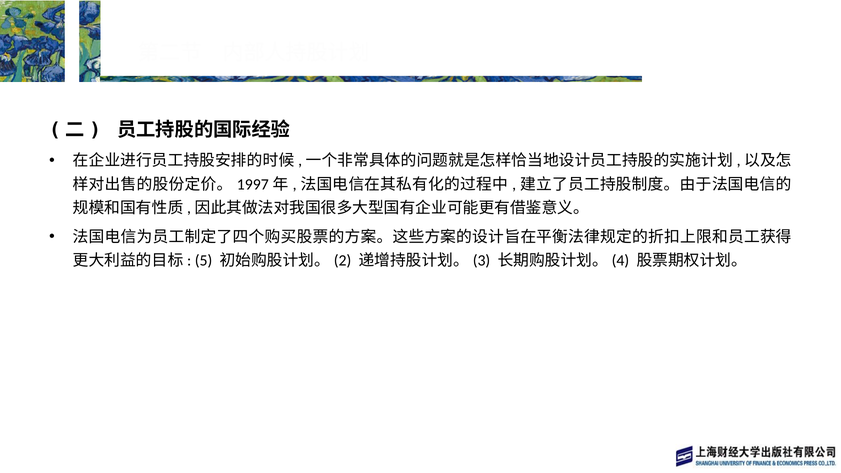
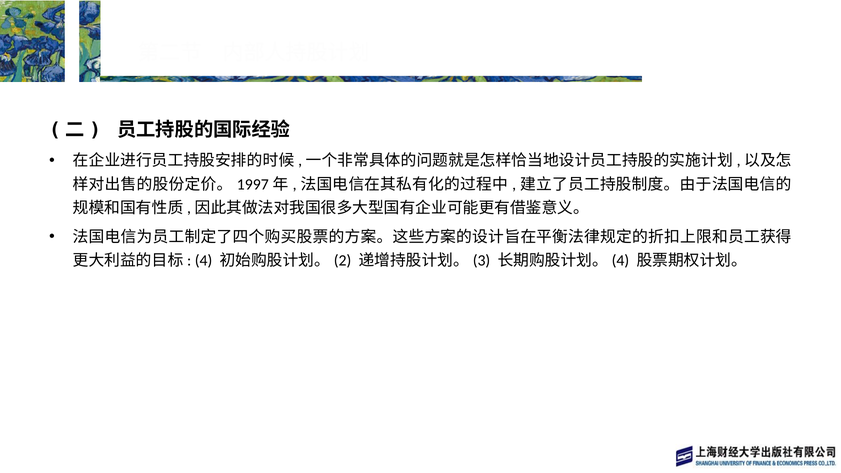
5: 5 -> 4
